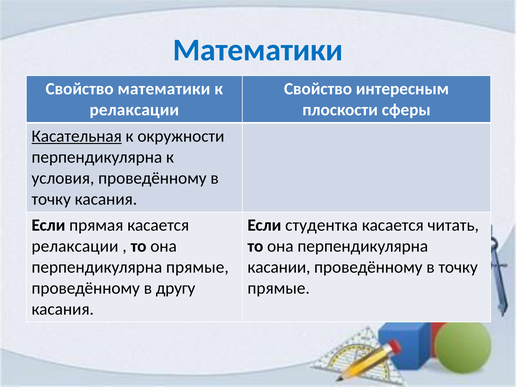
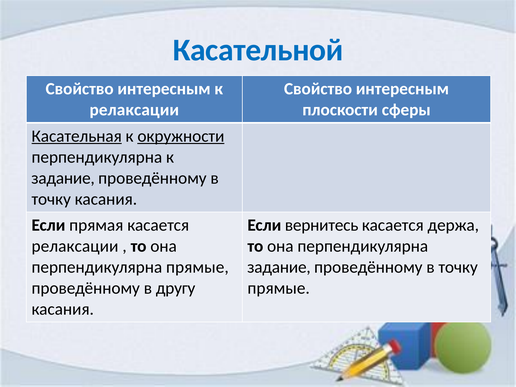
Математики at (258, 50): Математики -> Касательной
математики at (164, 89): математики -> интересным
окружности underline: none -> present
условия at (63, 178): условия -> задание
студентка: студентка -> вернитесь
читать: читать -> держа
касании at (279, 267): касании -> задание
